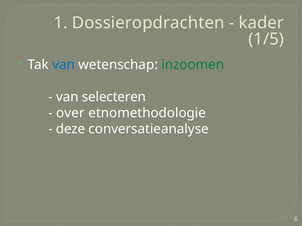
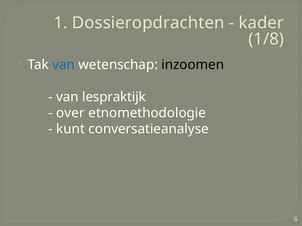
1/5: 1/5 -> 1/8
inzoomen colour: green -> black
selecteren: selecteren -> lespraktijk
deze: deze -> kunt
